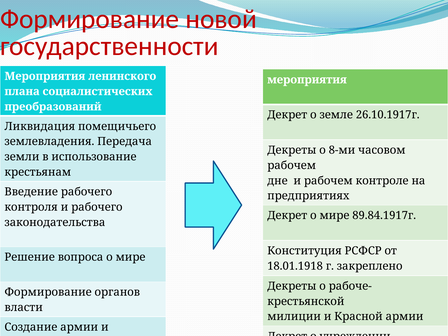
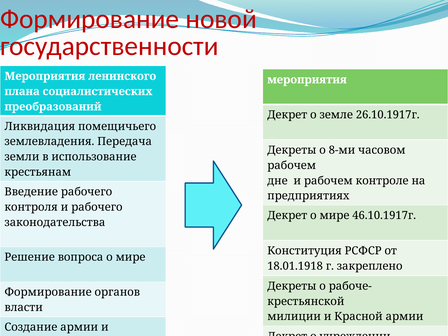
89.84.1917г: 89.84.1917г -> 46.10.1917г
